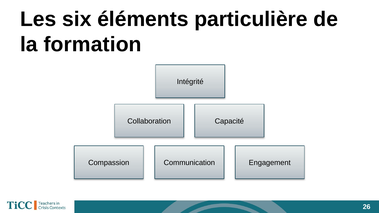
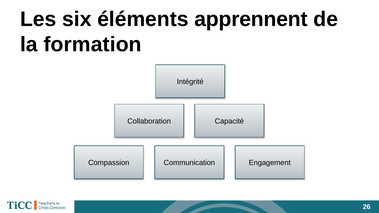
particulière: particulière -> apprennent
